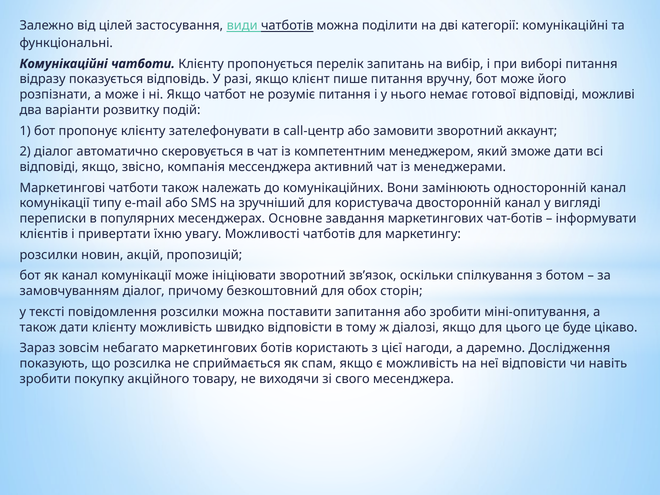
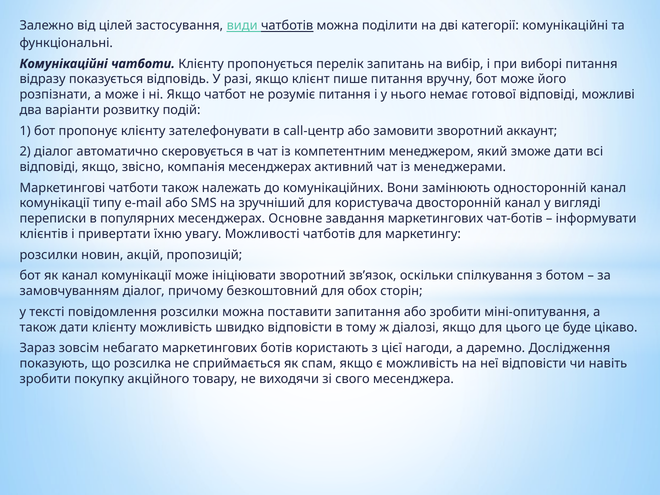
компанія мессенджера: мессенджера -> месенджерах
